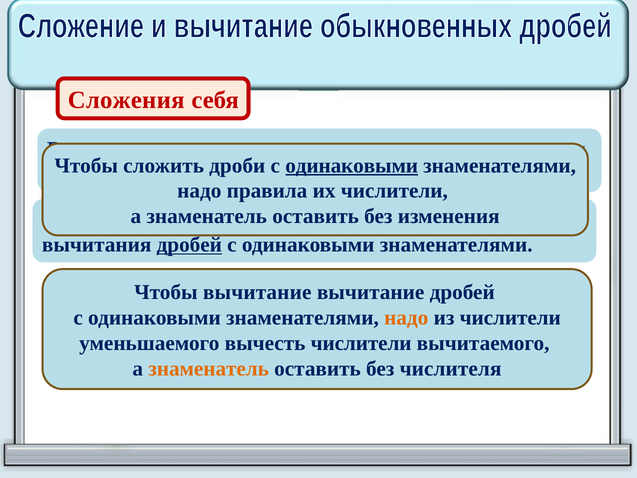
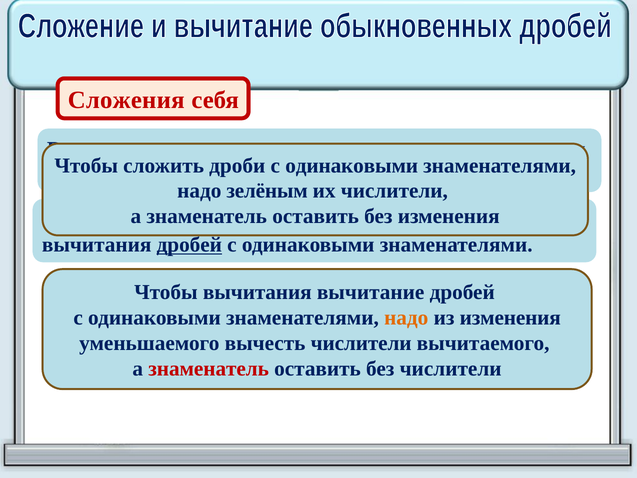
одинаковыми at (352, 165) underline: present -> none
надо правила: правила -> зелёным
Чтобы вычитание: вычитание -> вычитания
из числители: числители -> изменения
знаменатель at (209, 369) colour: orange -> red
без числителя: числителя -> числители
